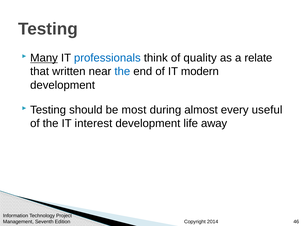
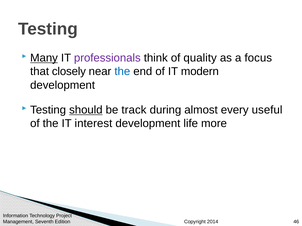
professionals colour: blue -> purple
relate: relate -> focus
written: written -> closely
should underline: none -> present
most: most -> track
away: away -> more
